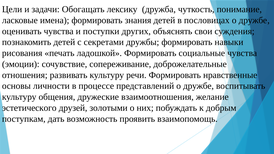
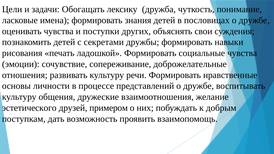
золотыми: золотыми -> примером
